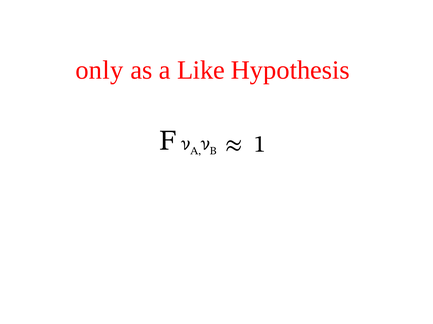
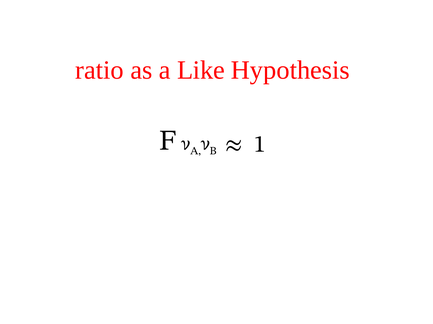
only: only -> ratio
